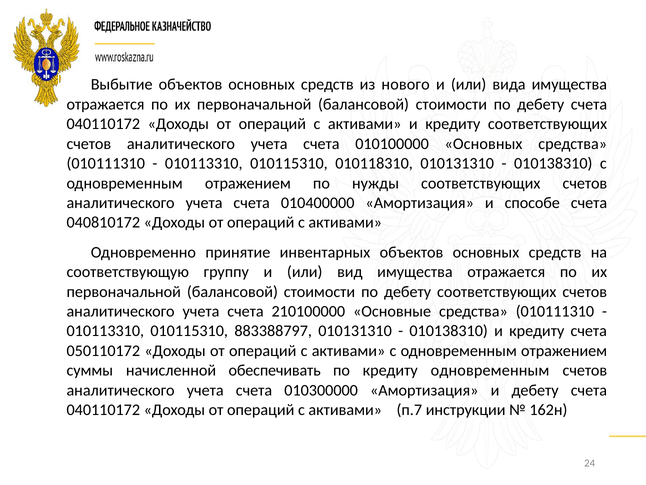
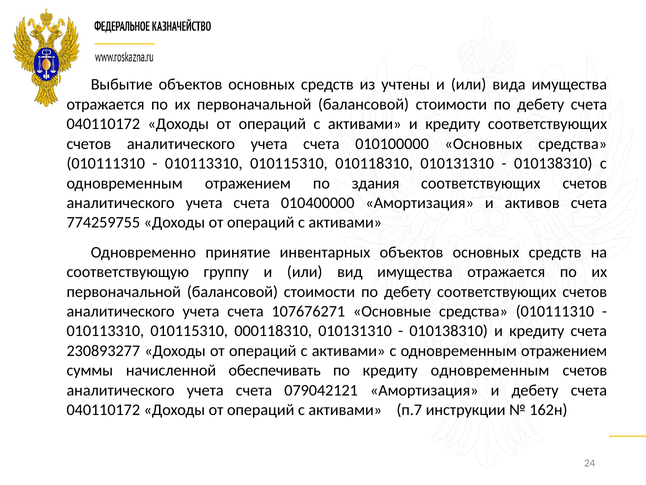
нового: нового -> учтены
нужды: нужды -> здания
способе: способе -> активов
040810172: 040810172 -> 774259755
210100000: 210100000 -> 107676271
883388797: 883388797 -> 000118310
050110172: 050110172 -> 230893277
010300000: 010300000 -> 079042121
